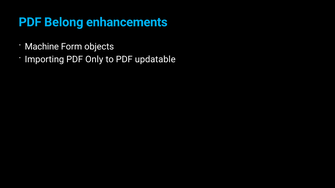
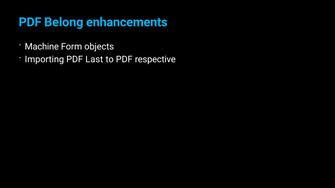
Only: Only -> Last
updatable: updatable -> respective
